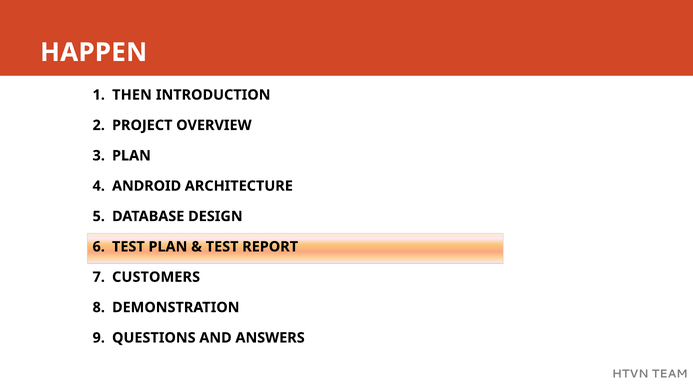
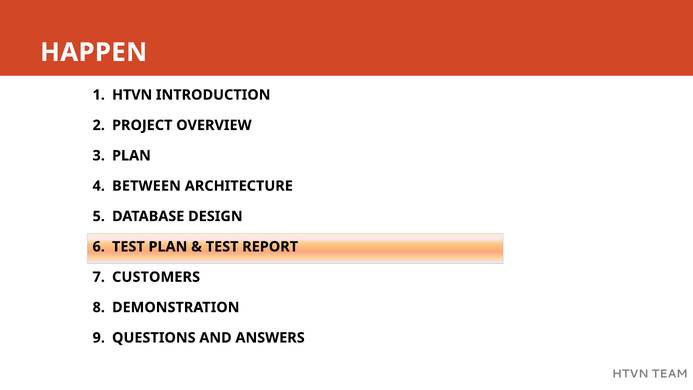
THEN at (132, 95): THEN -> HTVN
ANDROID: ANDROID -> BETWEEN
